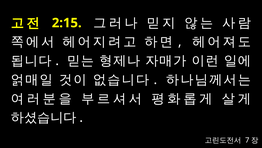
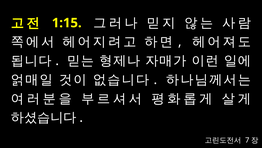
2:15: 2:15 -> 1:15
